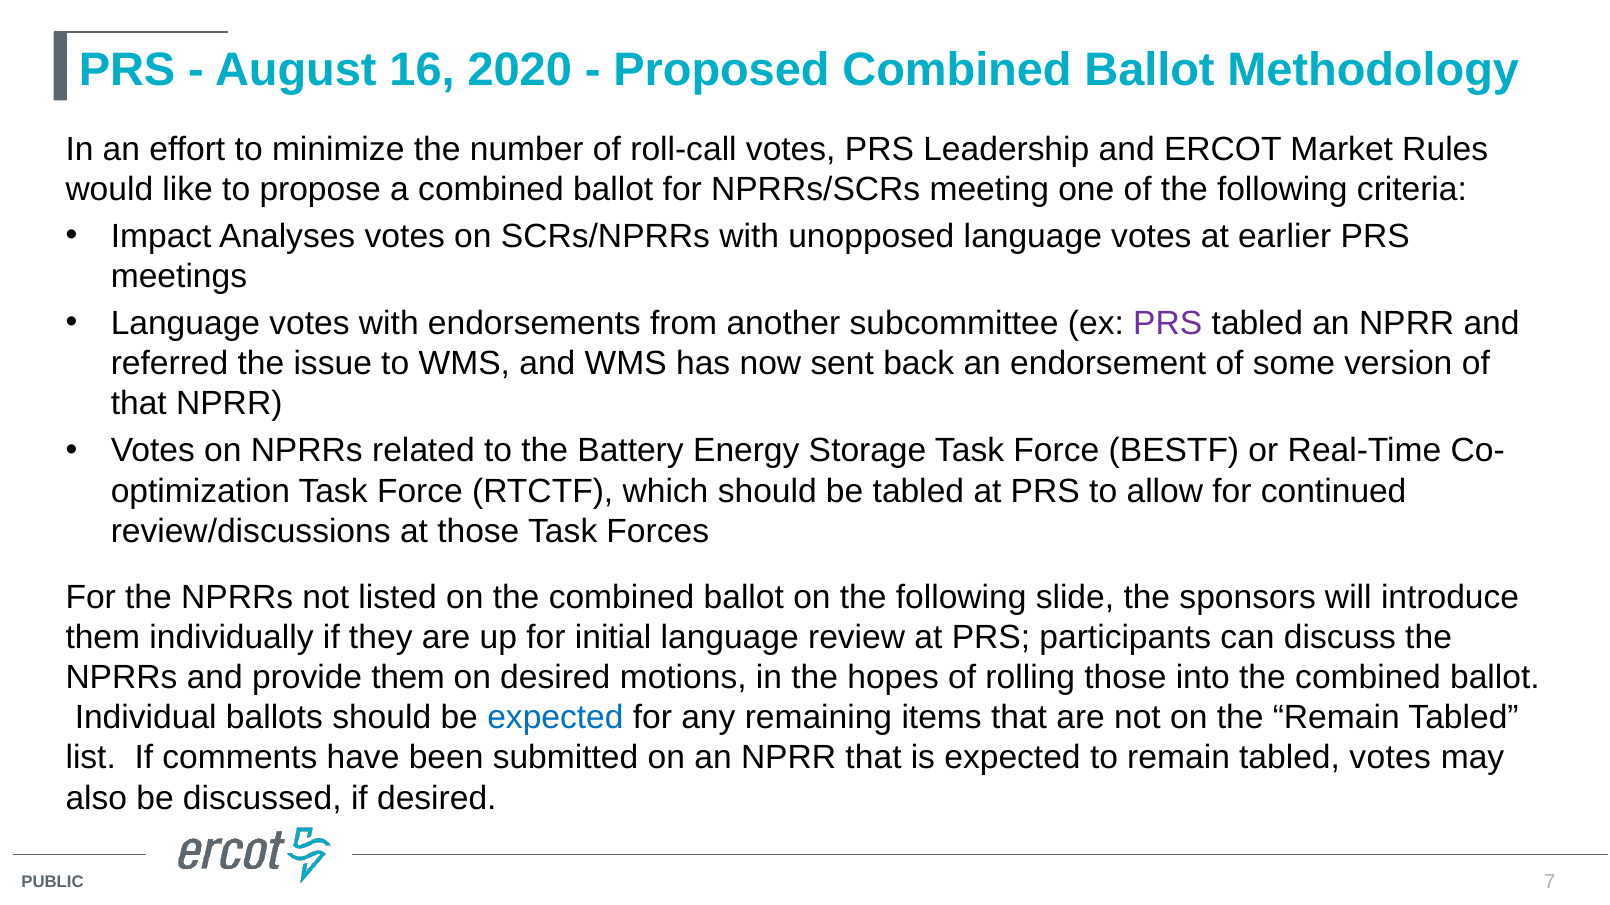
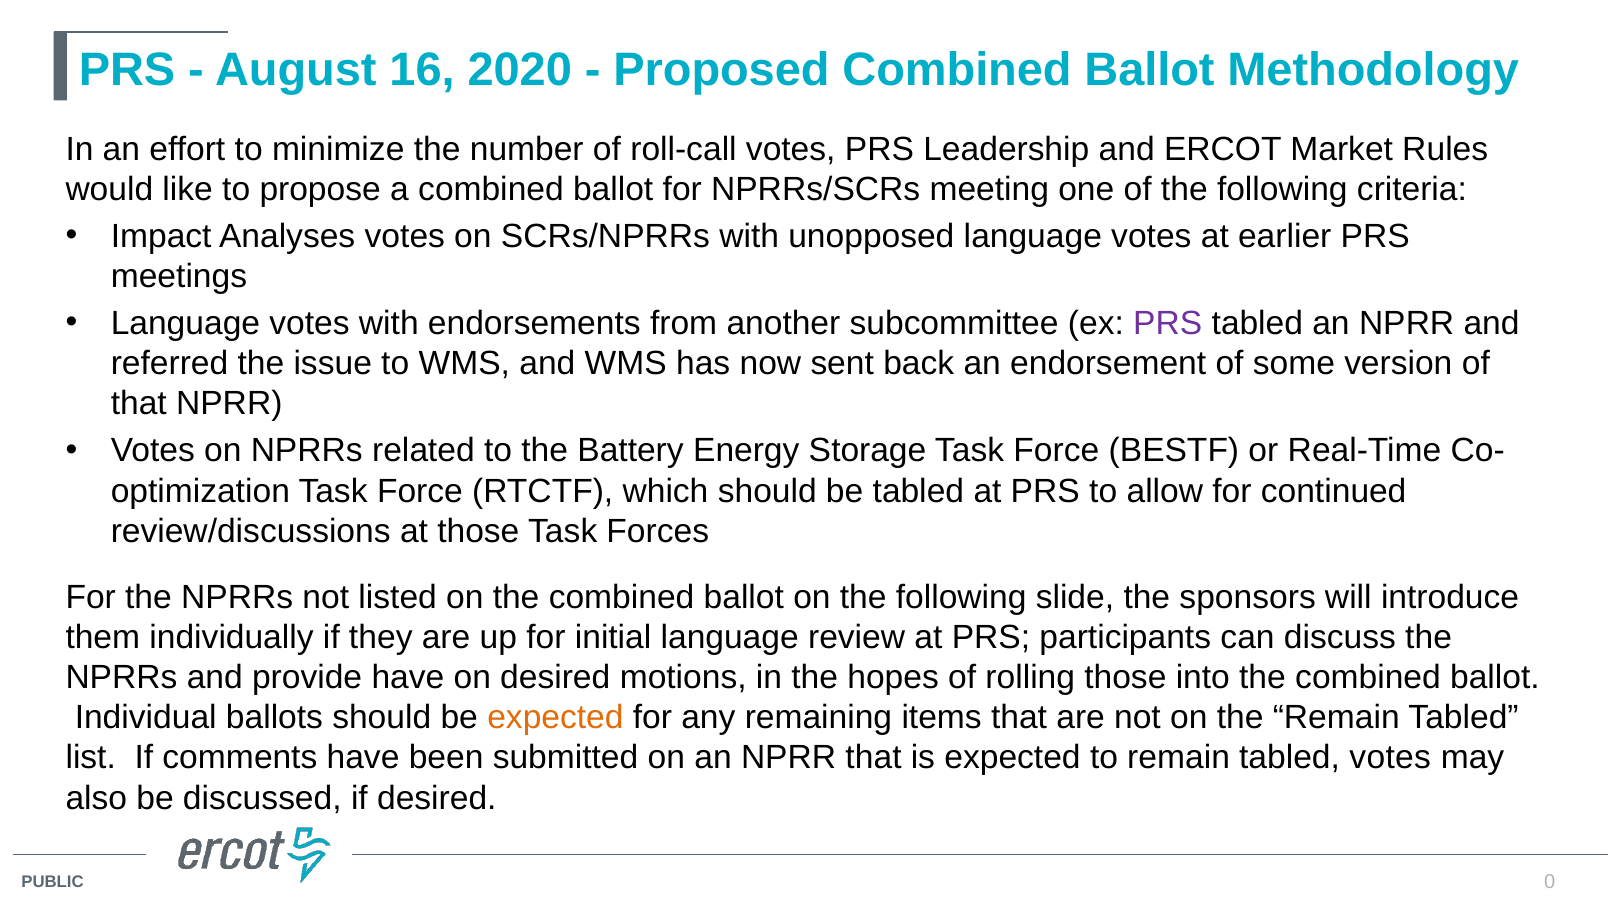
provide them: them -> have
expected at (555, 718) colour: blue -> orange
7: 7 -> 0
